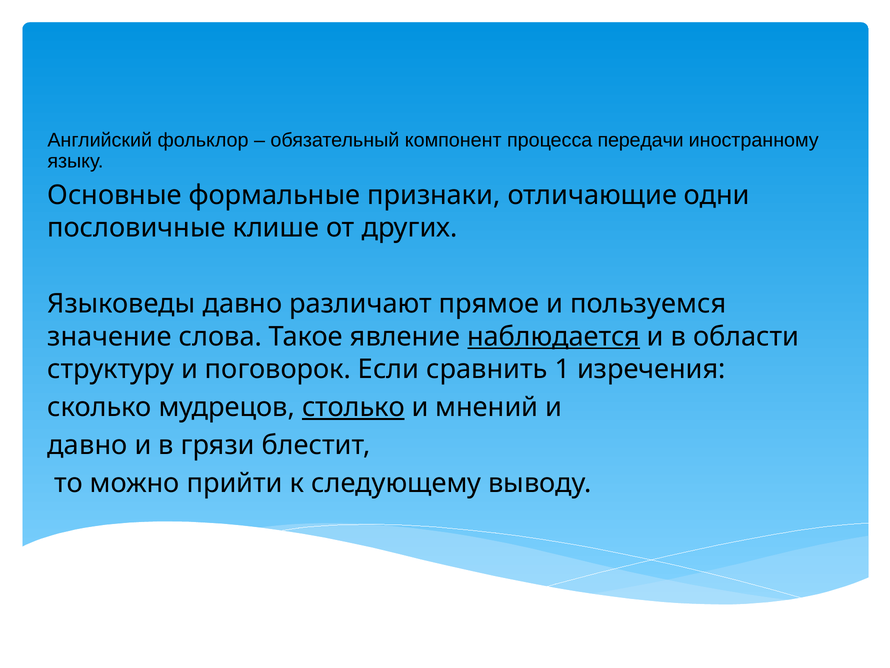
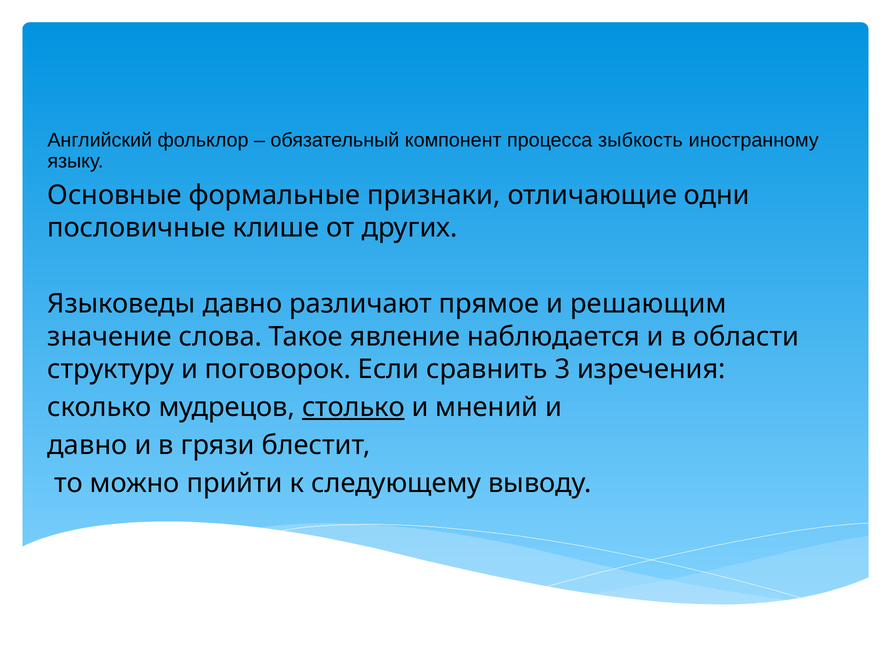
передачи: передачи -> зыбкость
пользуемся: пользуемся -> решающим
наблюдается underline: present -> none
1: 1 -> 3
